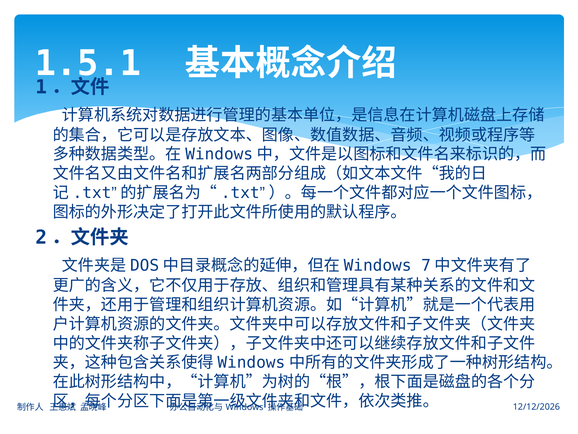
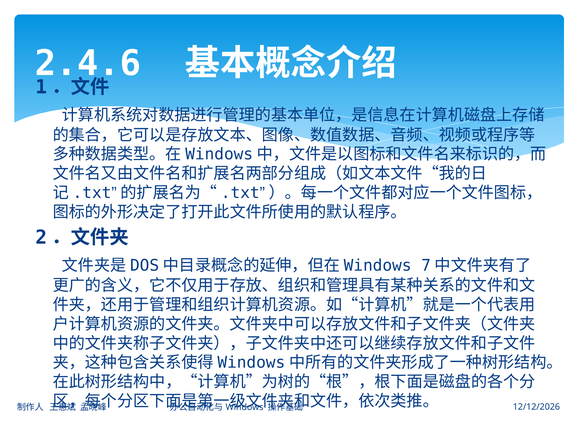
1.5.1: 1.5.1 -> 2.4.6
